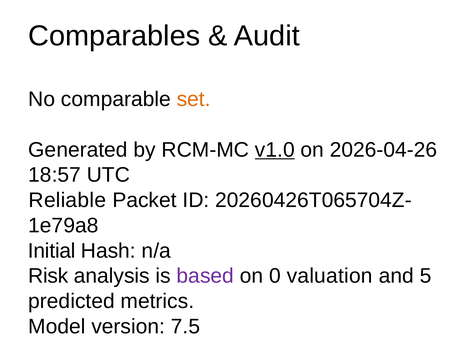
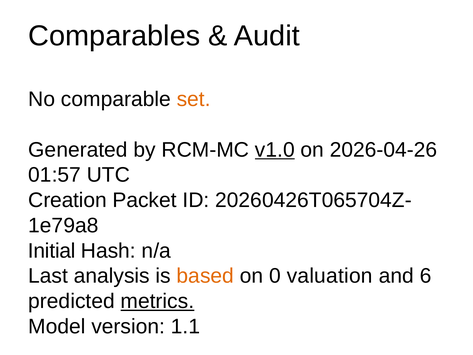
18:57: 18:57 -> 01:57
Reliable: Reliable -> Creation
Risk: Risk -> Last
based colour: purple -> orange
5: 5 -> 6
metrics underline: none -> present
7.5: 7.5 -> 1.1
